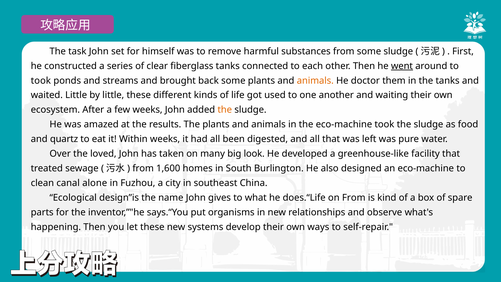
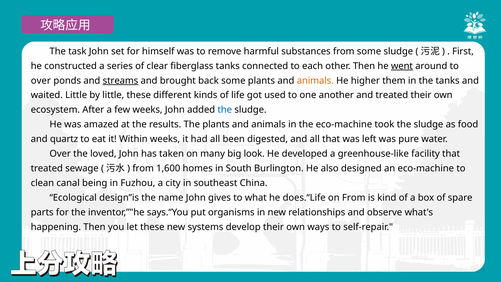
took at (41, 81): took -> over
streams underline: none -> present
doctor: doctor -> higher
and waiting: waiting -> treated
the at (225, 110) colour: orange -> blue
alone: alone -> being
